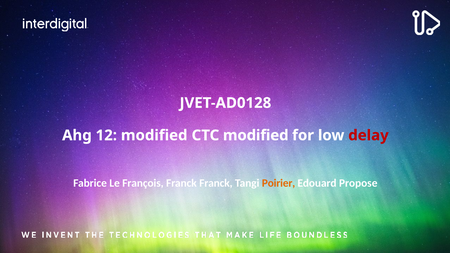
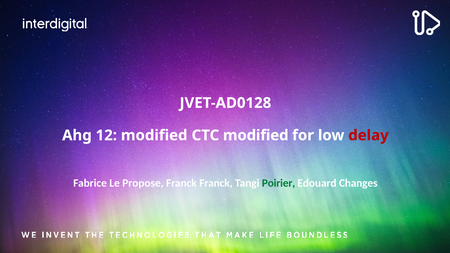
François: François -> Propose
Poirier colour: orange -> green
Propose: Propose -> Changes
